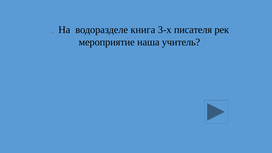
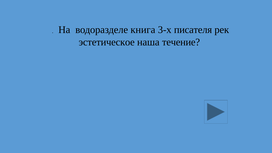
мероприятие: мероприятие -> эстетическое
учитель: учитель -> течение
